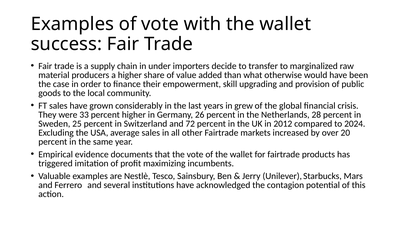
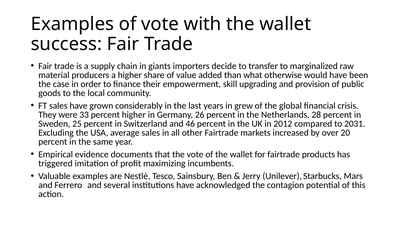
under: under -> giants
72: 72 -> 46
2024: 2024 -> 2031
